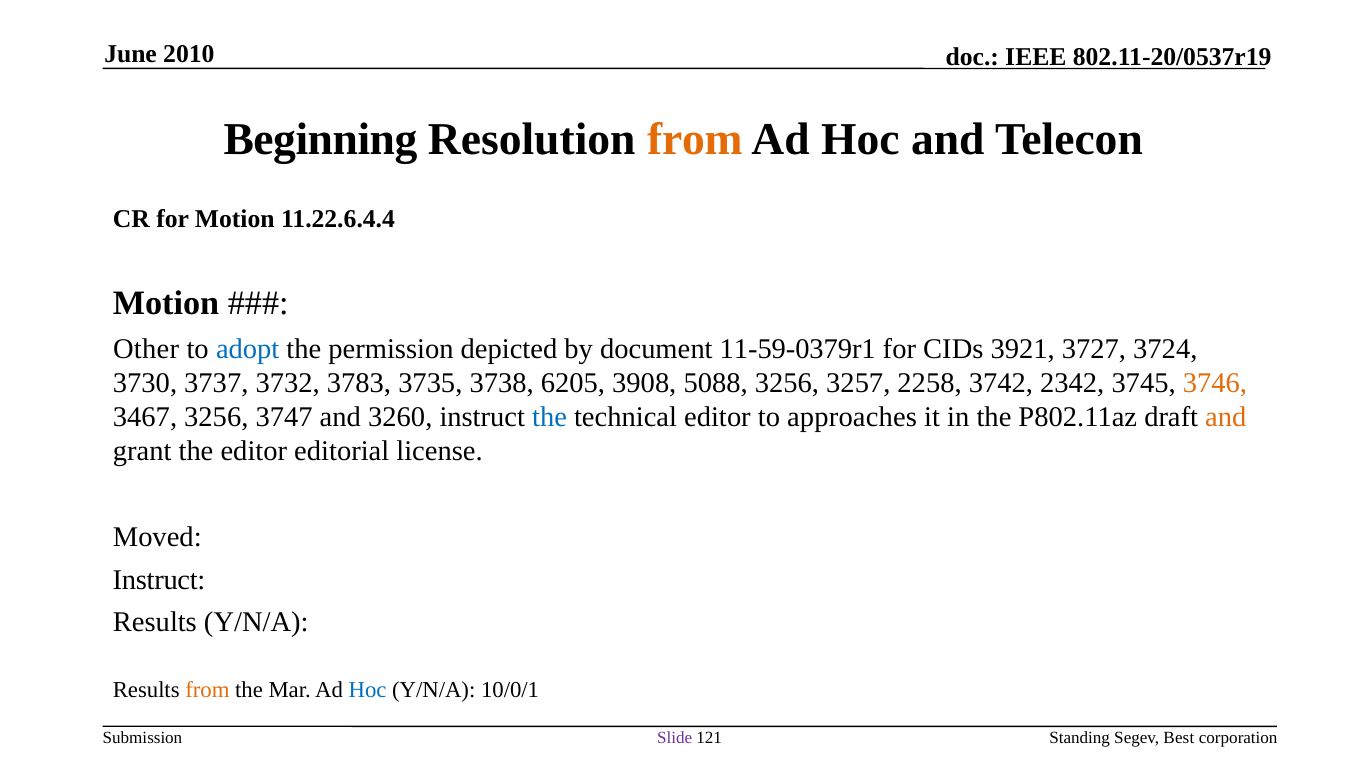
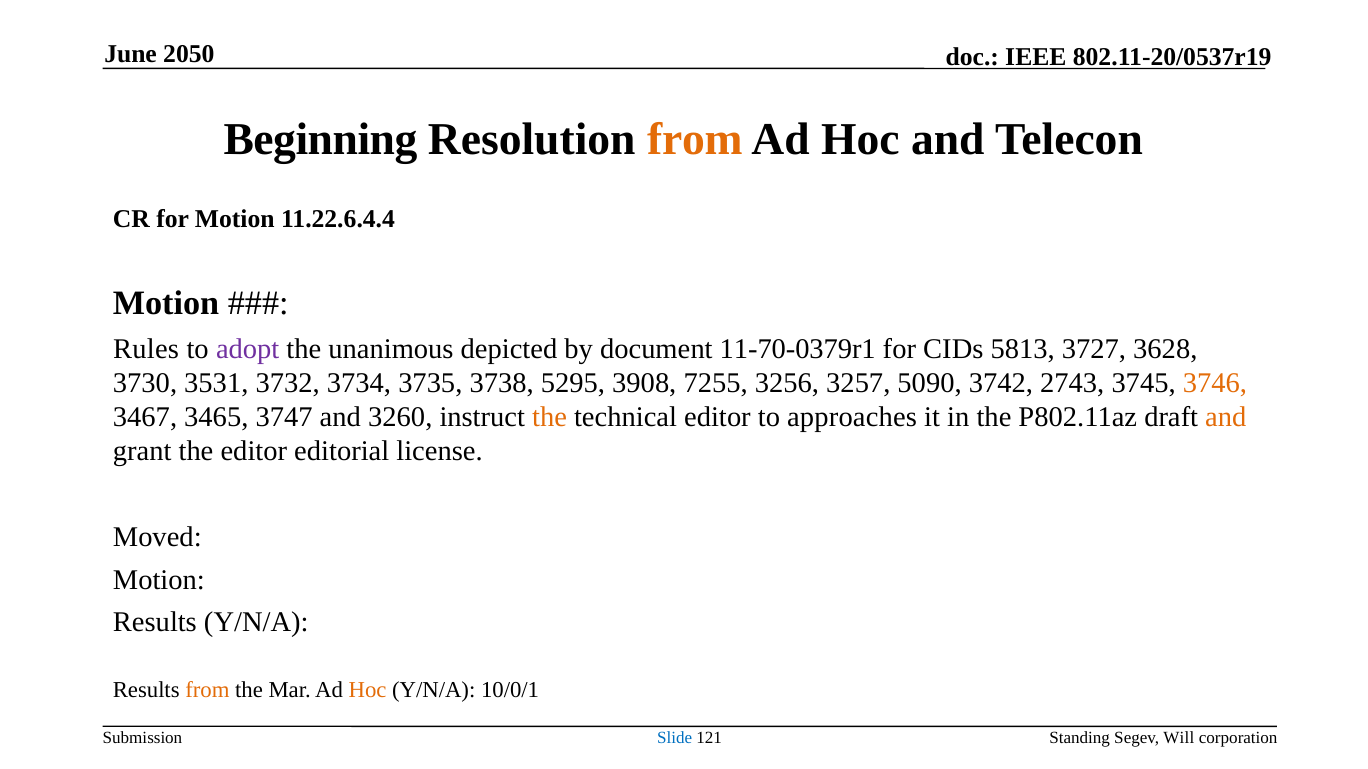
2010: 2010 -> 2050
Other: Other -> Rules
adopt colour: blue -> purple
permission: permission -> unanimous
11-59-0379r1: 11-59-0379r1 -> 11-70-0379r1
3921: 3921 -> 5813
3724: 3724 -> 3628
3737: 3737 -> 3531
3783: 3783 -> 3734
6205: 6205 -> 5295
5088: 5088 -> 7255
2258: 2258 -> 5090
2342: 2342 -> 2743
3467 3256: 3256 -> 3465
the at (550, 417) colour: blue -> orange
Instruct at (159, 580): Instruct -> Motion
Hoc at (368, 691) colour: blue -> orange
Slide colour: purple -> blue
Best: Best -> Will
